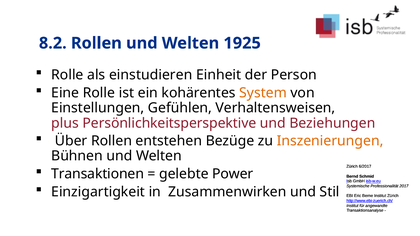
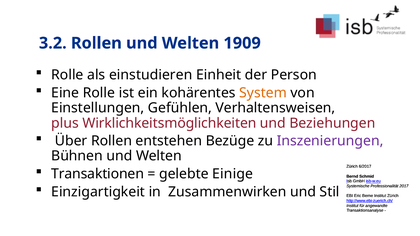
8.2: 8.2 -> 3.2
1925: 1925 -> 1909
Persönlichkeitsperspektive: Persönlichkeitsperspektive -> Wirklichkeitsmöglichkeiten
Inszenierungen colour: orange -> purple
Power: Power -> Einige
